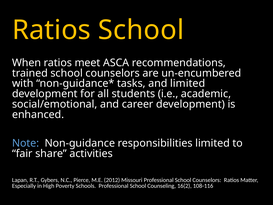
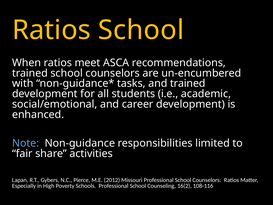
and limited: limited -> trained
